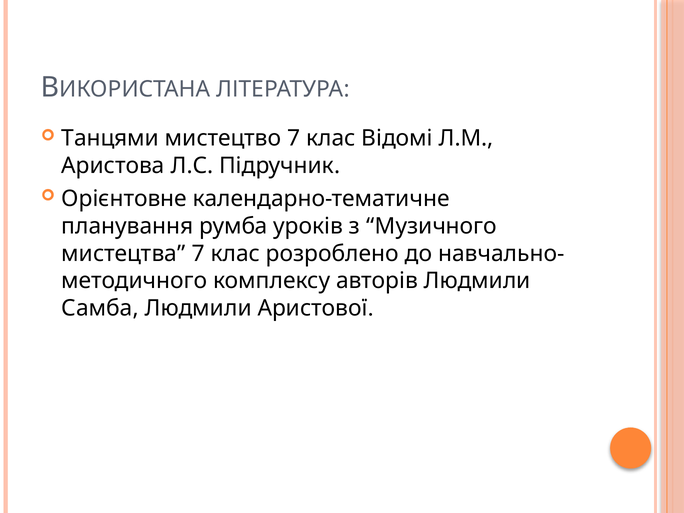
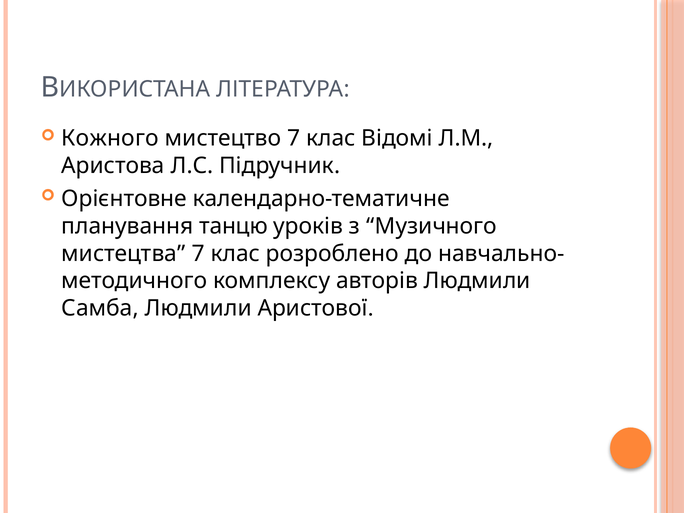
Танцями: Танцями -> Кожного
румба: румба -> танцю
